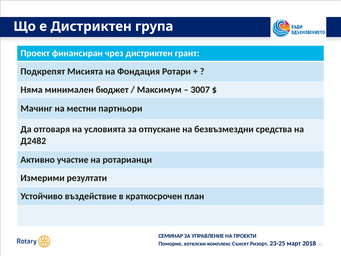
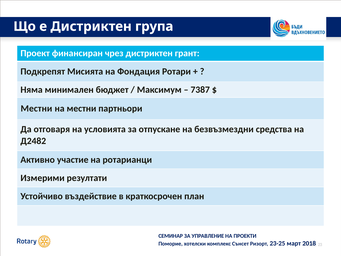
3007: 3007 -> 7387
Мачинг at (36, 108): Мачинг -> Местни
